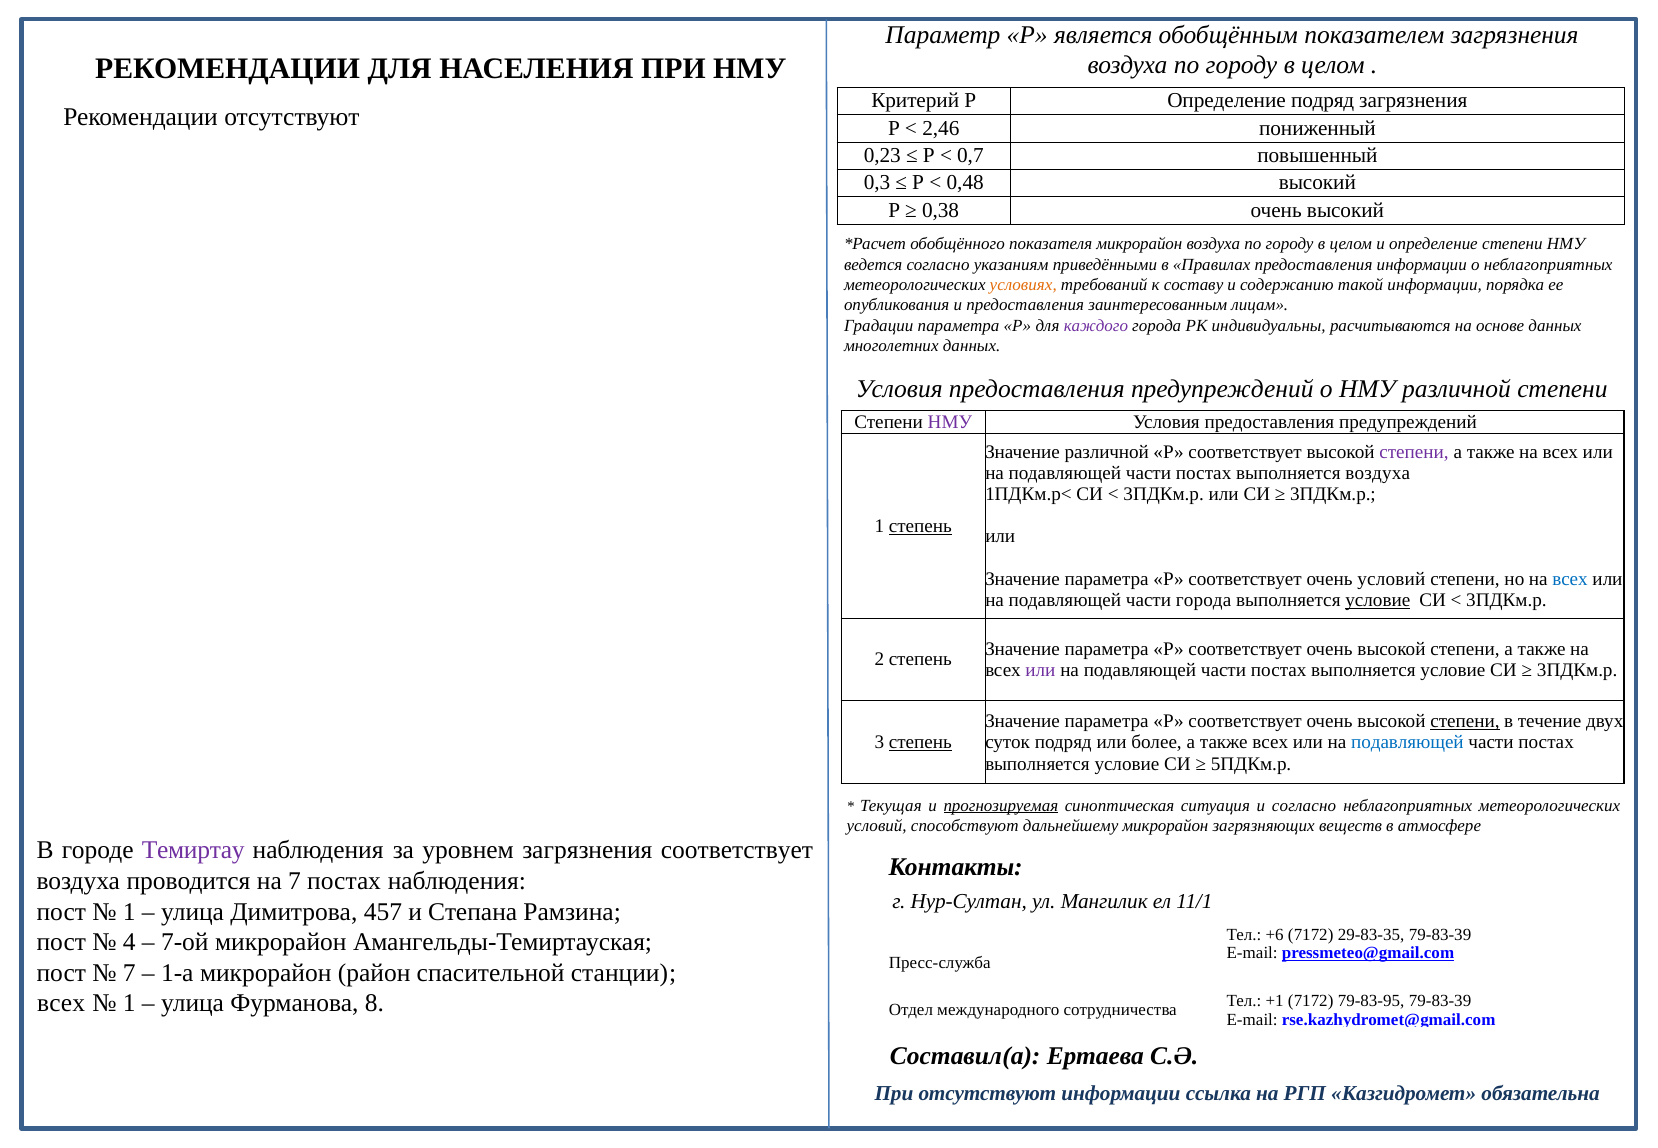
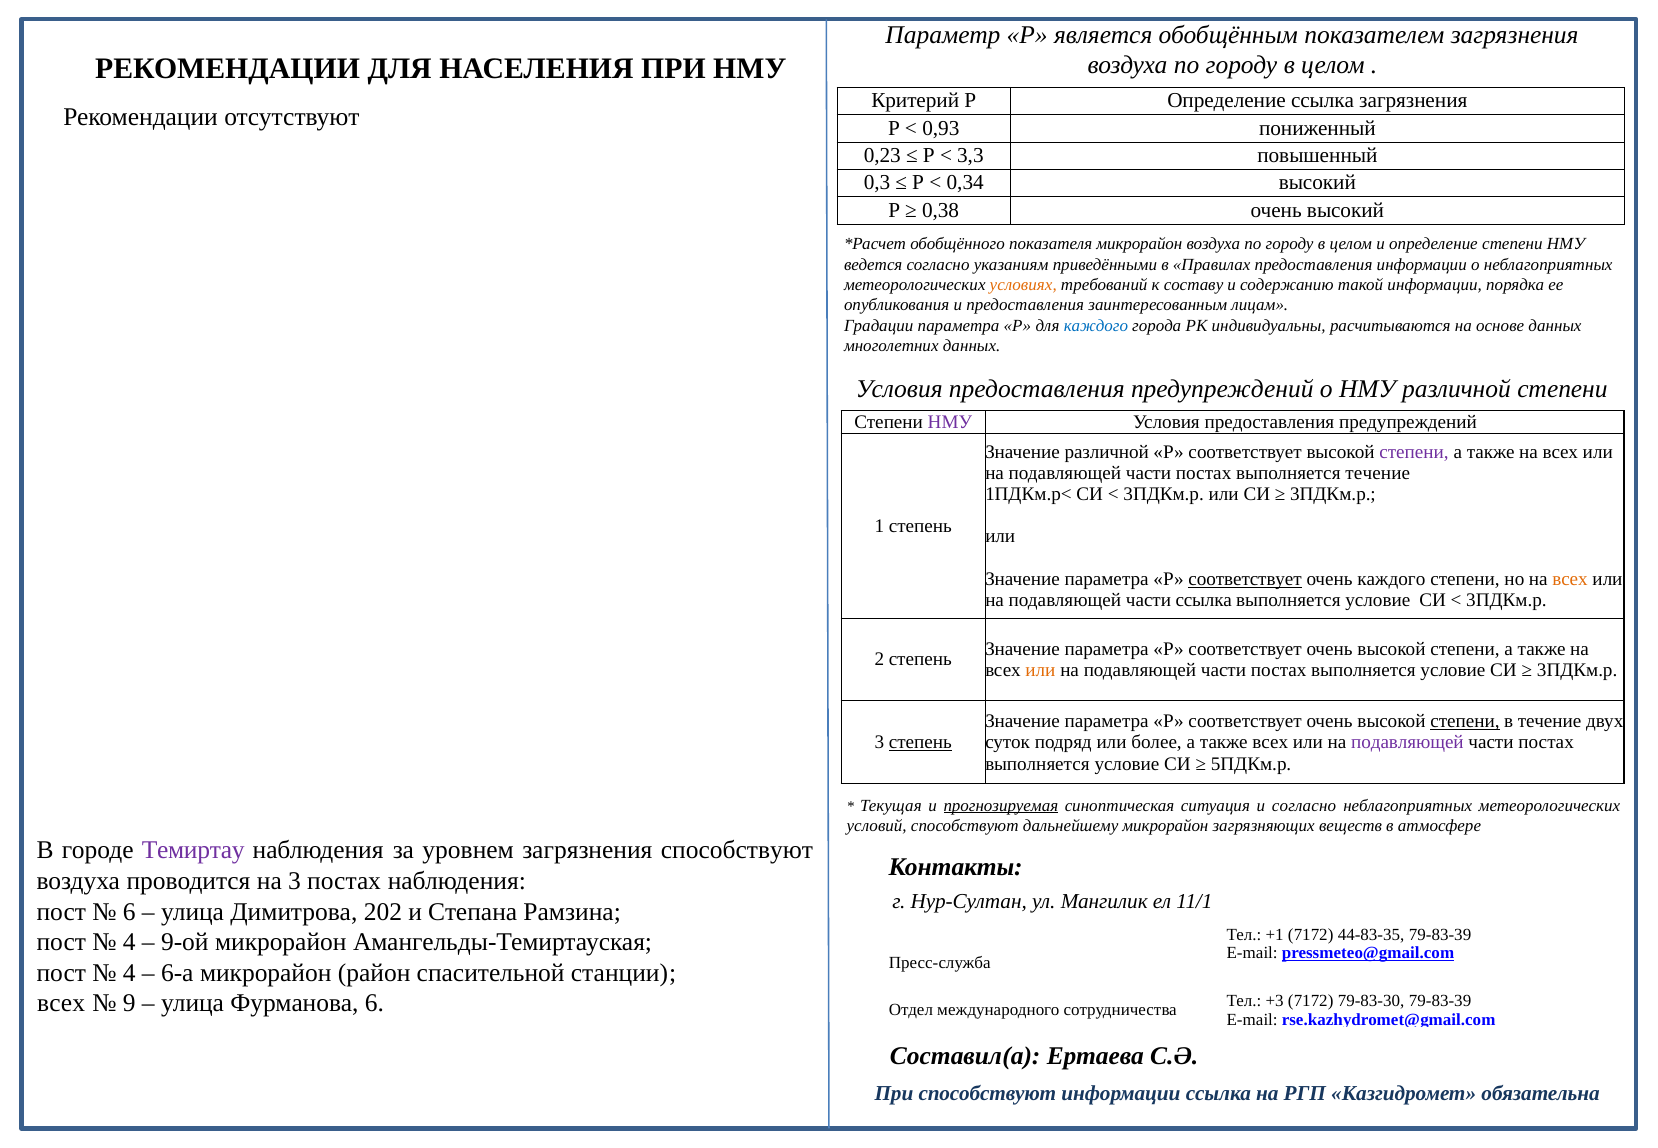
Определение подряд: подряд -> ссылка
2,46: 2,46 -> 0,93
0,7: 0,7 -> 3,3
0,48: 0,48 -> 0,34
каждого at (1096, 325) colour: purple -> blue
выполняется воздуха: воздуха -> течение
степень at (920, 526) underline: present -> none
соответствует at (1245, 579) underline: none -> present
очень условий: условий -> каждого
всех at (1570, 579) colour: blue -> orange
части города: города -> ссылка
условие at (1378, 600) underline: present -> none
или at (1040, 670) colour: purple -> orange
подавляющей at (1407, 742) colour: blue -> purple
загрязнения соответствует: соответствует -> способствуют
на 7: 7 -> 3
1 at (129, 912): 1 -> 6
457: 457 -> 202
+6: +6 -> +1
29-83-35: 29-83-35 -> 44-83-35
7-ой: 7-ой -> 9-ой
7 at (129, 973): 7 -> 4
1-а: 1-а -> 6-а
1 at (129, 1003): 1 -> 9
Фурманова 8: 8 -> 6
+1: +1 -> +3
79-83-95: 79-83-95 -> 79-83-30
При отсутствуют: отсутствуют -> способствуют
